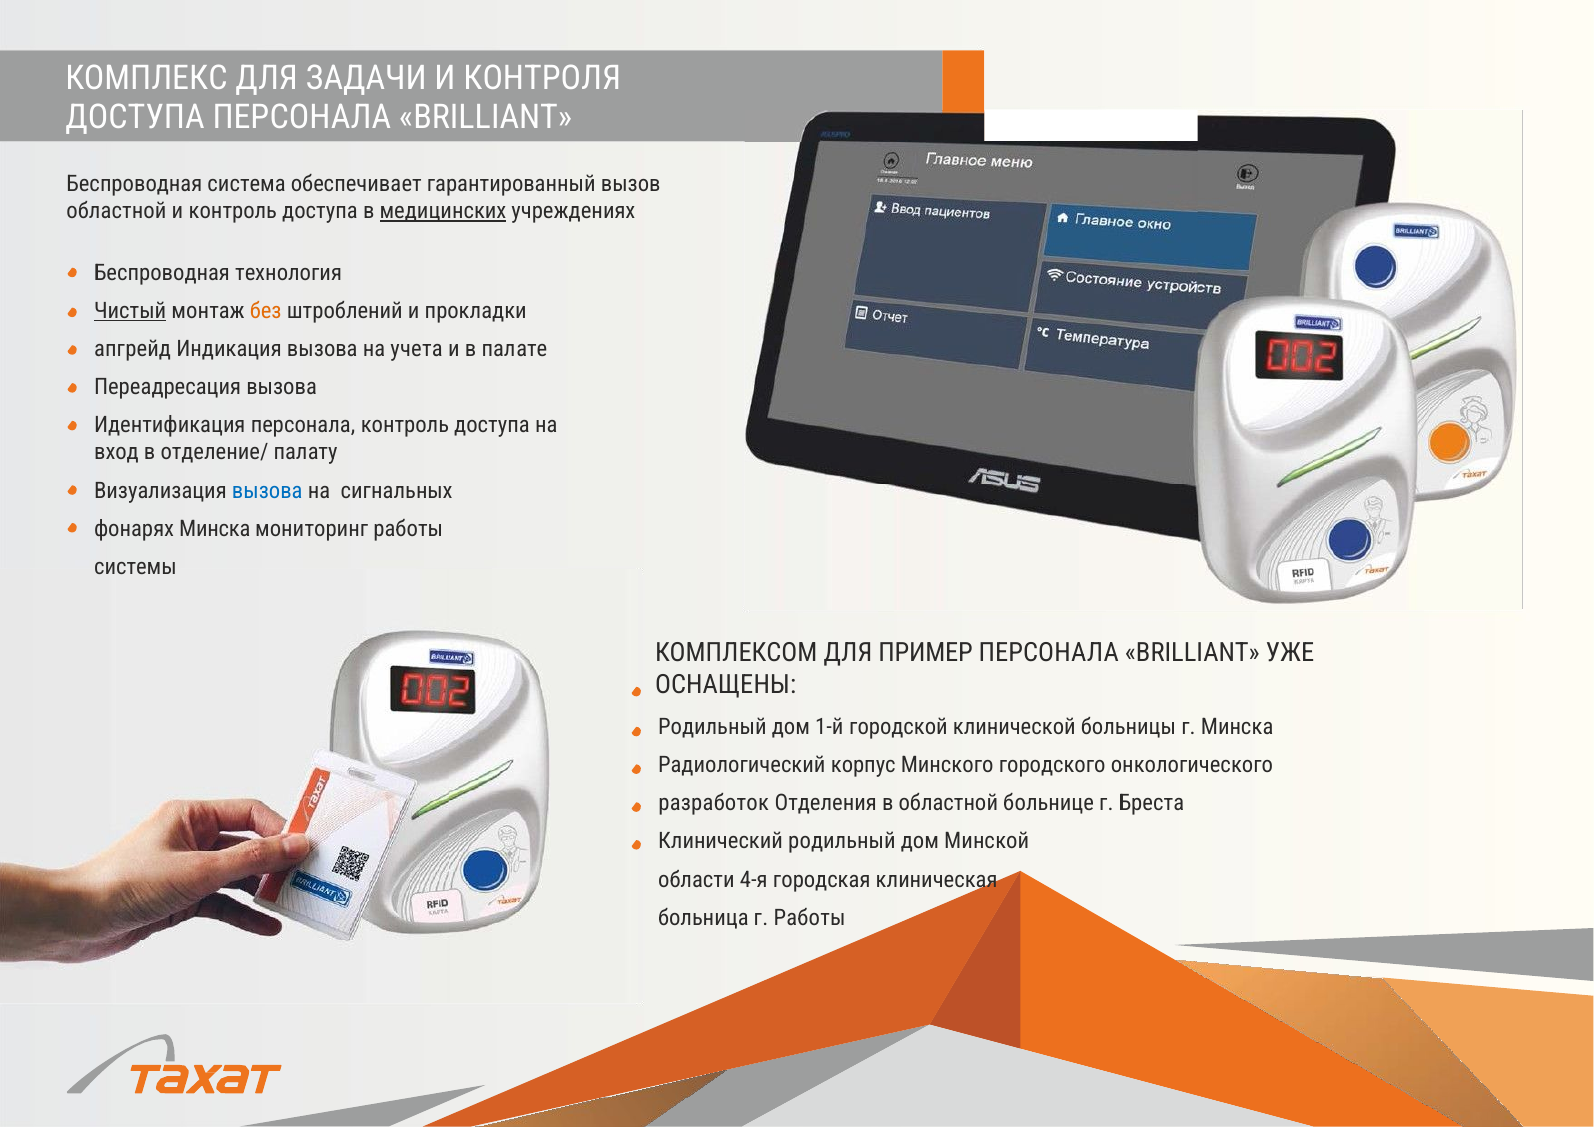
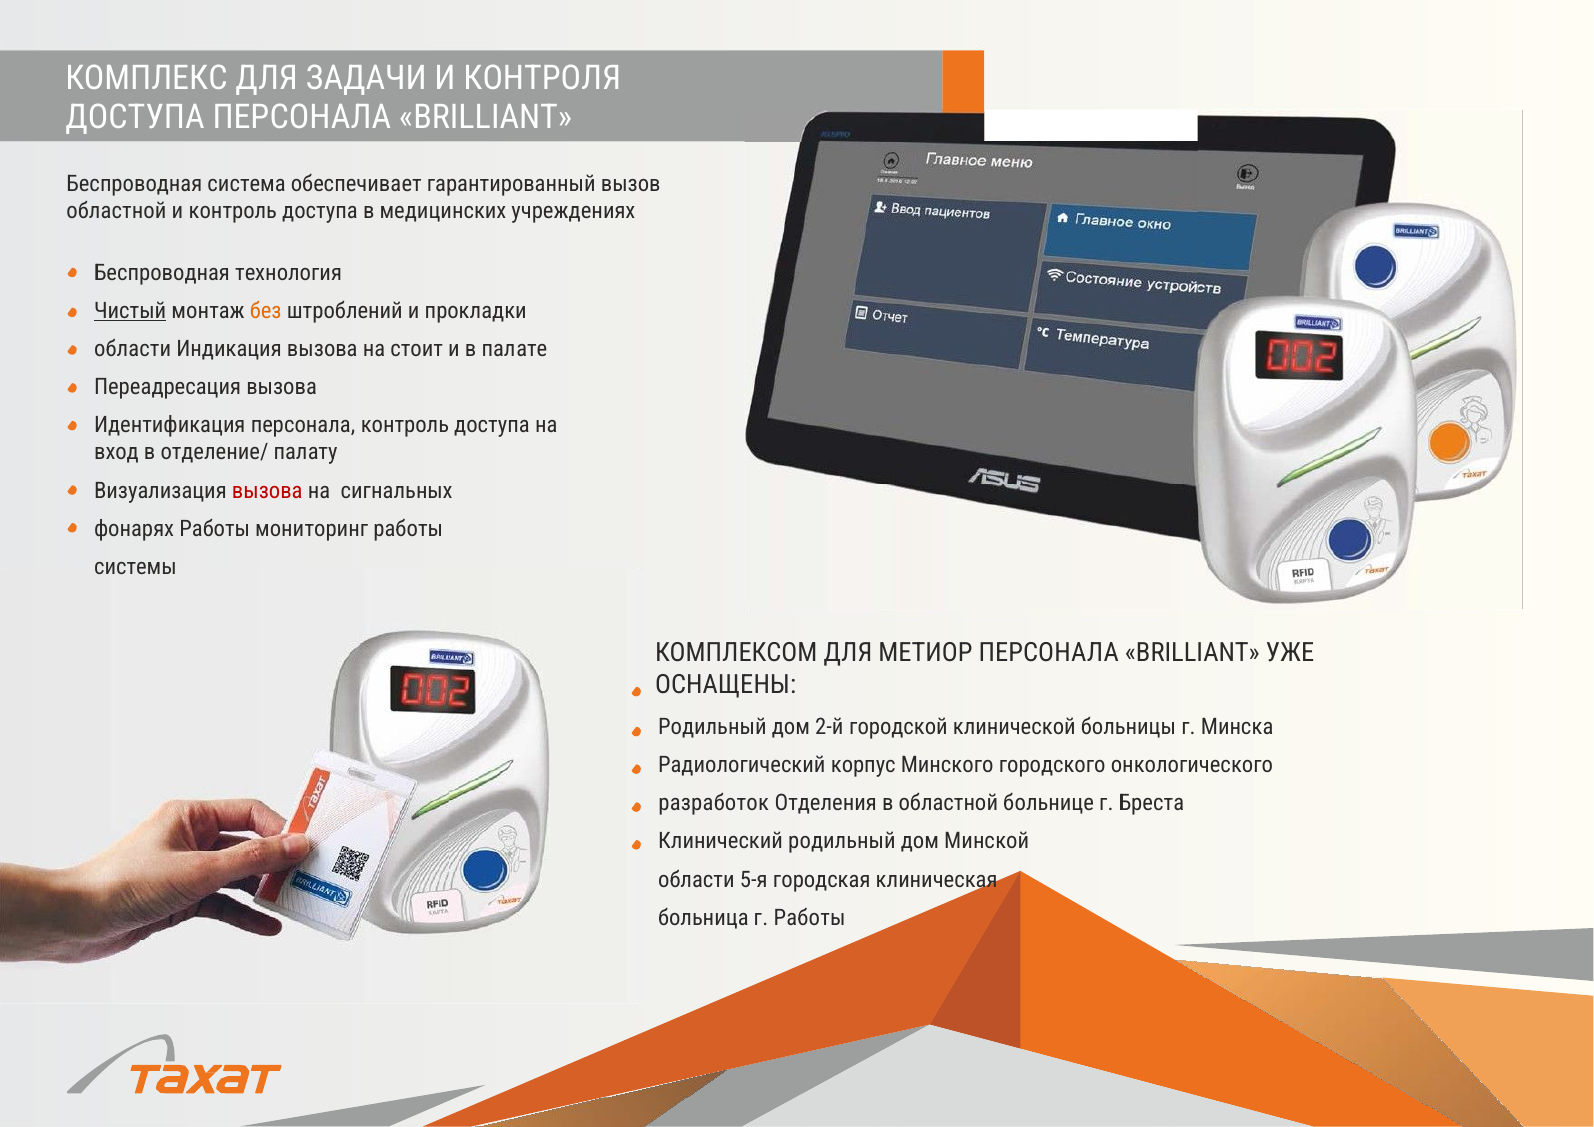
медицинских underline: present -> none
апгрейд at (133, 349): апгрейд -> области
учета: учета -> стоит
вызова at (267, 491) colour: blue -> red
фонарях Минска: Минска -> Работы
ПРИМЕР: ПРИМЕР -> МЕТИОР
1-й: 1-й -> 2-й
4-я: 4-я -> 5-я
